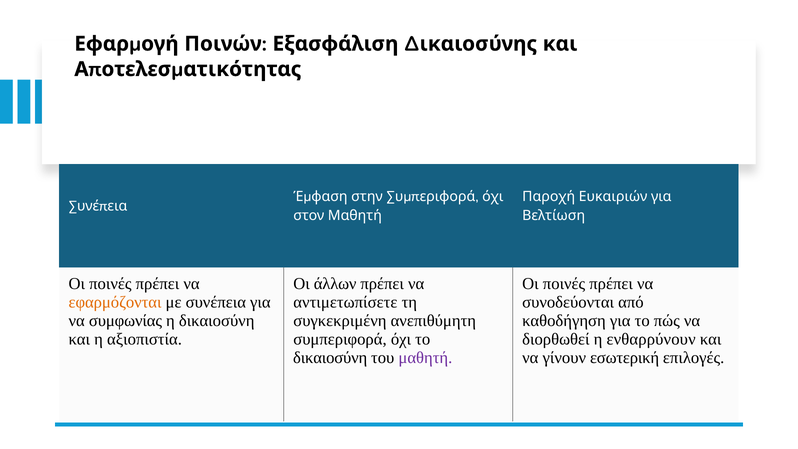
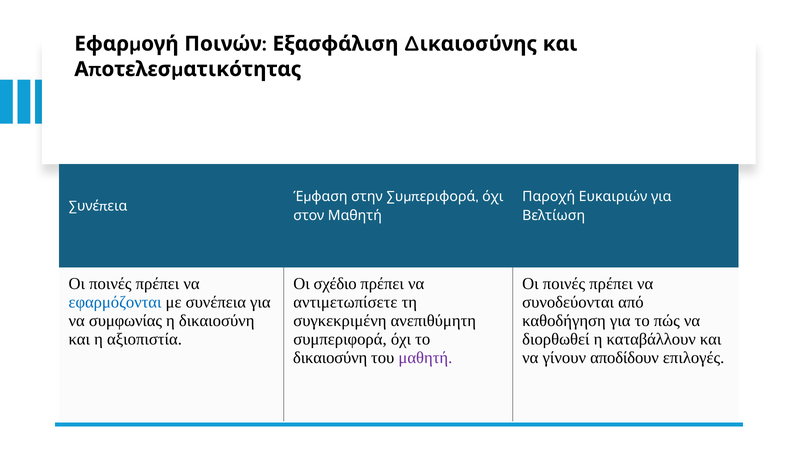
άλλων: άλλων -> σχέδιο
εφαρμόζονται colour: orange -> blue
ενθαρρύνουν: ενθαρρύνουν -> καταβάλλουν
εσωτερική: εσωτερική -> αποδίδουν
